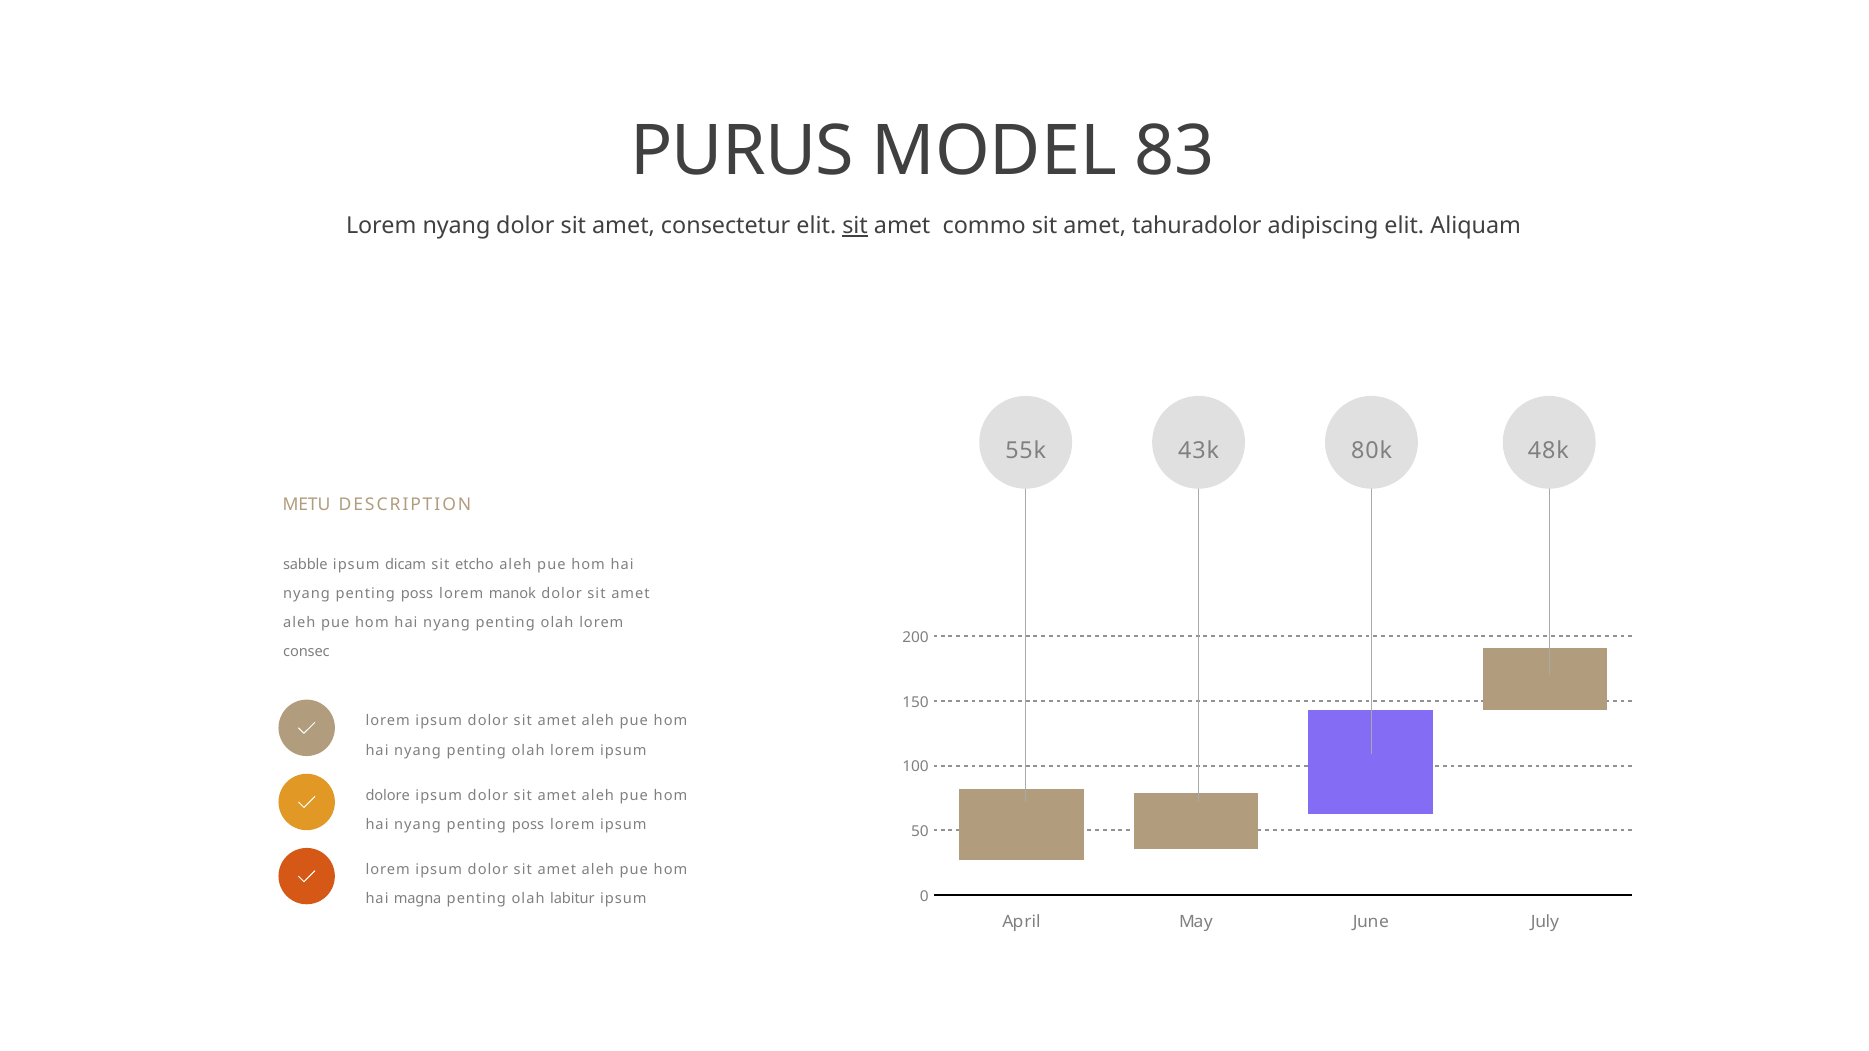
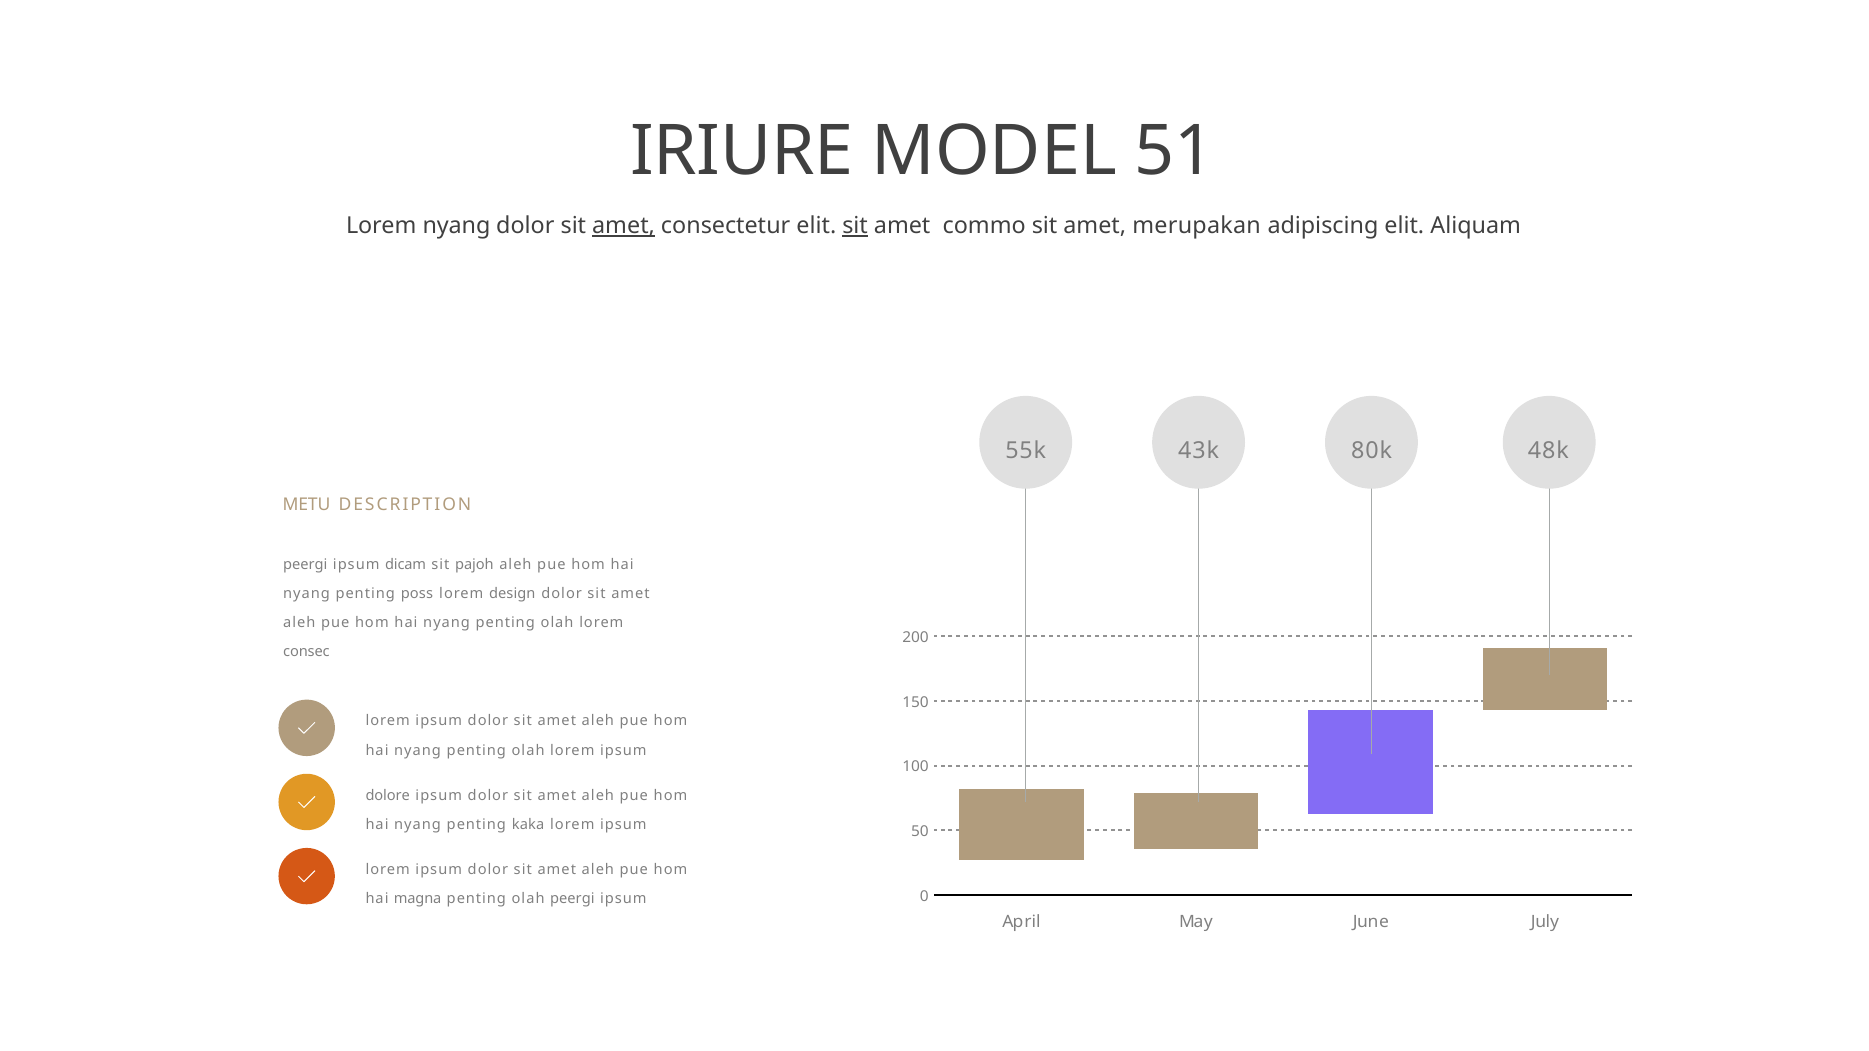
PURUS: PURUS -> IRIURE
83: 83 -> 51
amet at (624, 226) underline: none -> present
tahuradolor: tahuradolor -> merupakan
sabble at (305, 565): sabble -> peergi
etcho: etcho -> pajoh
manok: manok -> design
poss at (528, 825): poss -> kaka
olah labitur: labitur -> peergi
